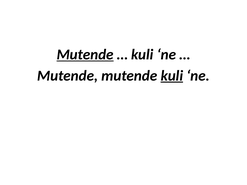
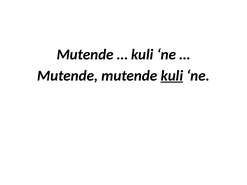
Mutende at (85, 55) underline: present -> none
